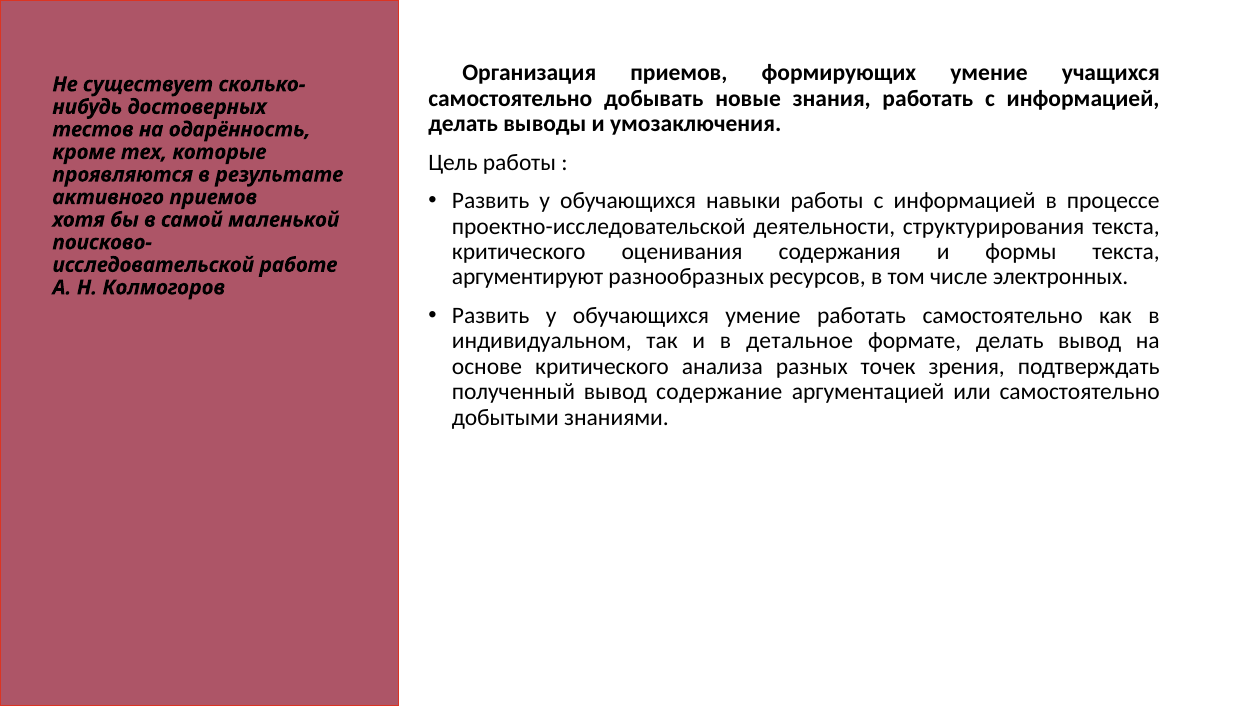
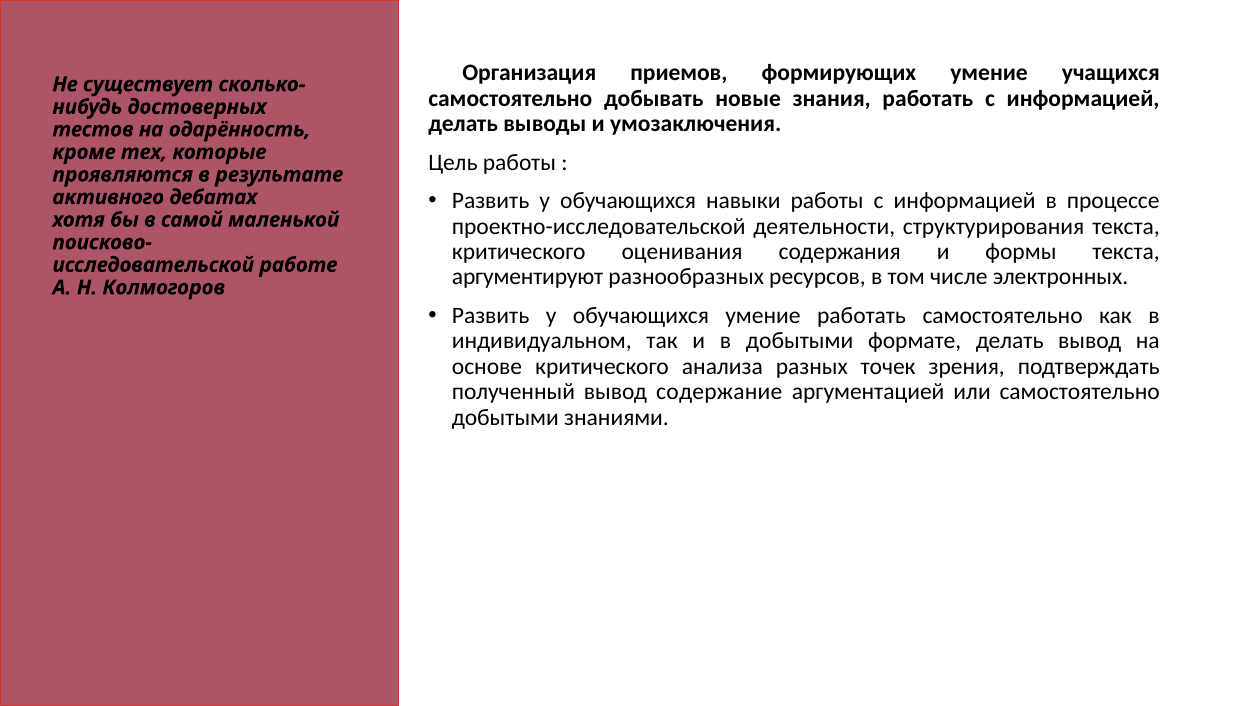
активного приемов: приемов -> дебатах
в детальное: детальное -> добытыми
